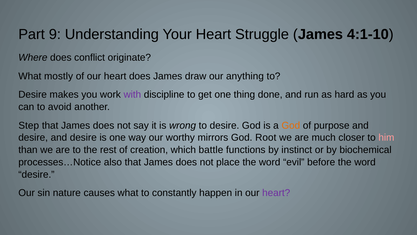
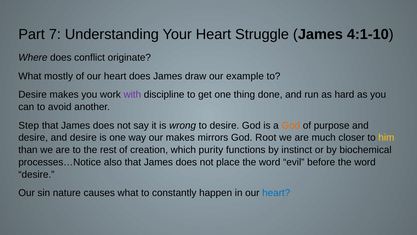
9: 9 -> 7
anything: anything -> example
our worthy: worthy -> makes
him colour: pink -> yellow
battle: battle -> purity
heart at (276, 193) colour: purple -> blue
